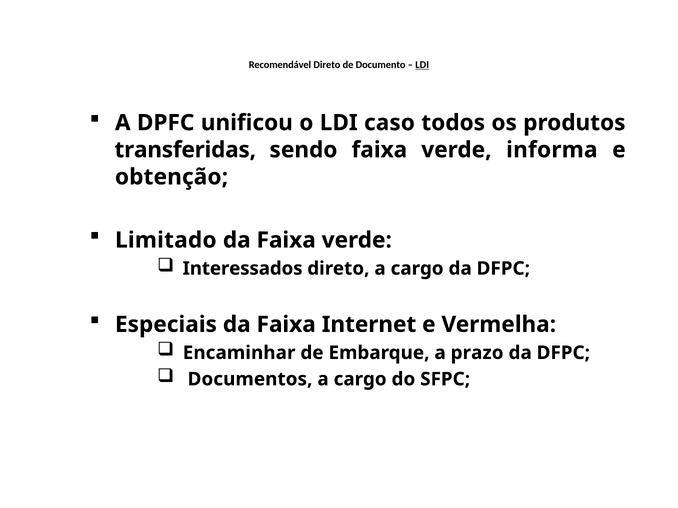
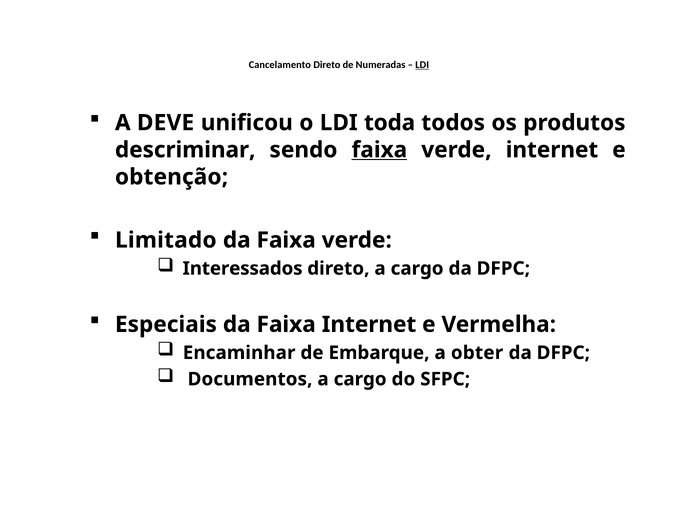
Recomendável: Recomendável -> Cancelamento
Documento: Documento -> Numeradas
DPFC: DPFC -> DEVE
caso: caso -> toda
transferidas: transferidas -> descriminar
faixa at (379, 150) underline: none -> present
verde informa: informa -> internet
prazo: prazo -> obter
